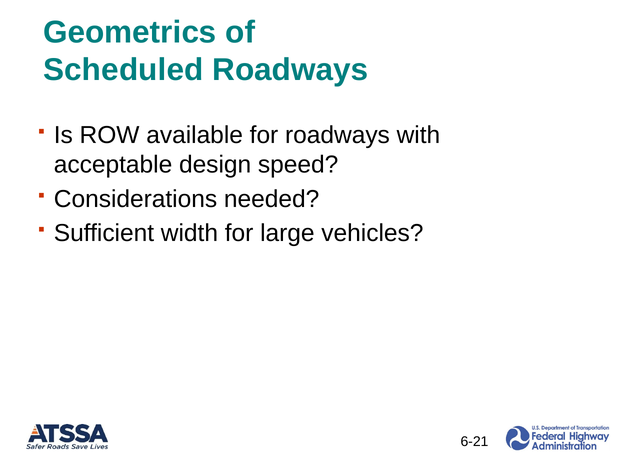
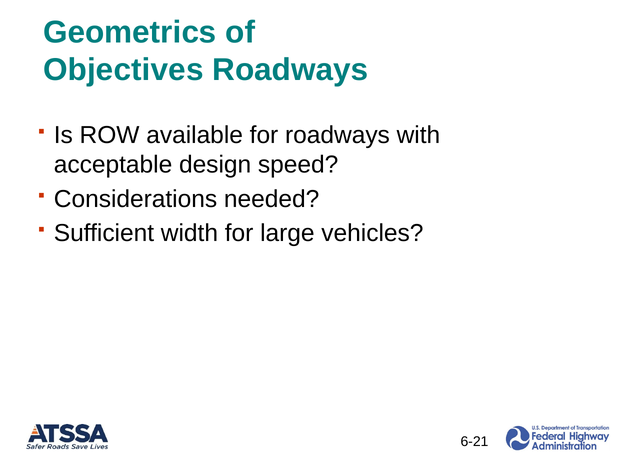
Scheduled: Scheduled -> Objectives
